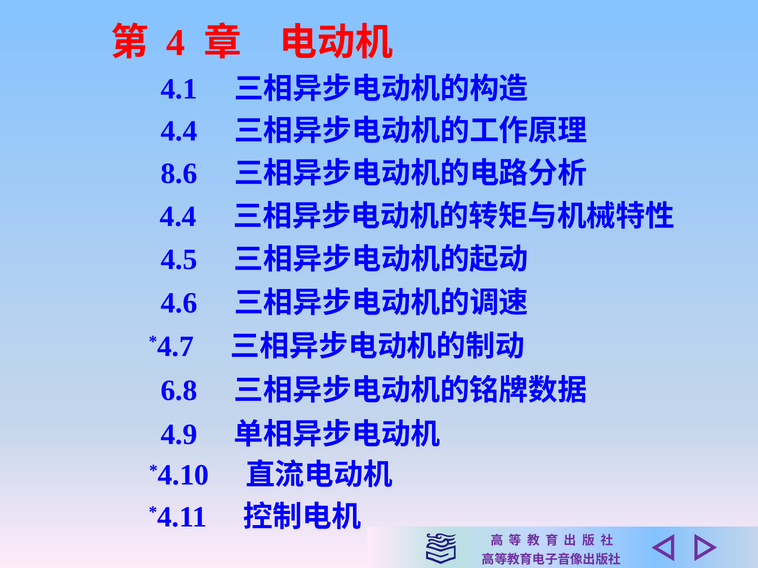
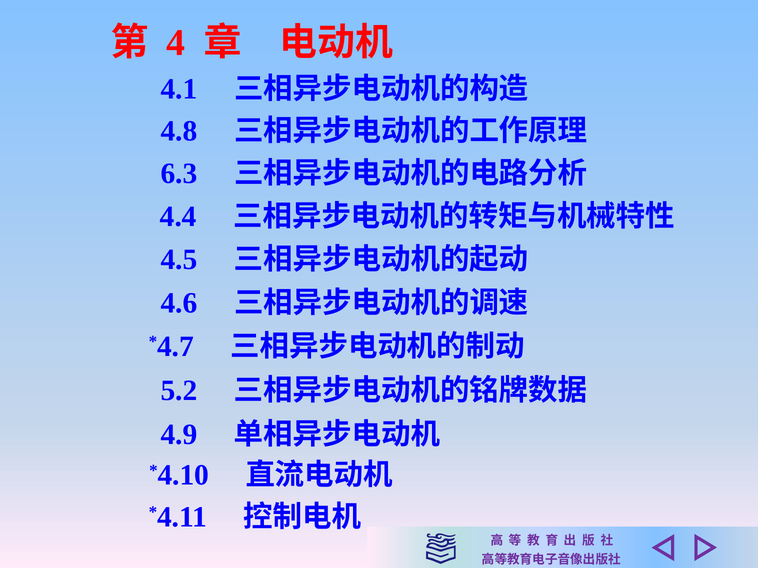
4.4 at (179, 131): 4.4 -> 4.8
8.6: 8.6 -> 6.3
6.8: 6.8 -> 5.2
